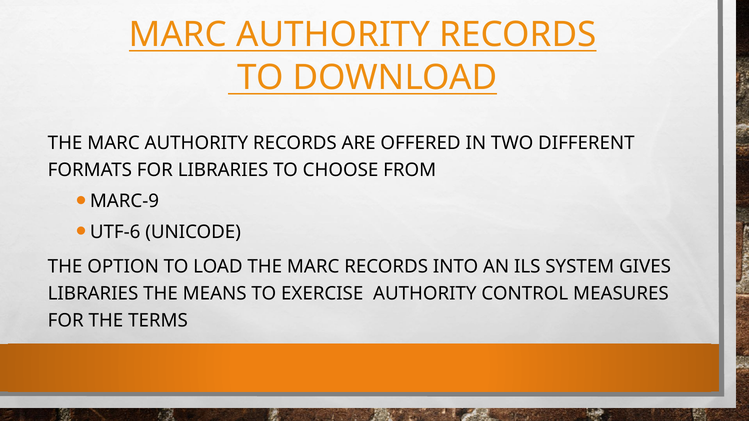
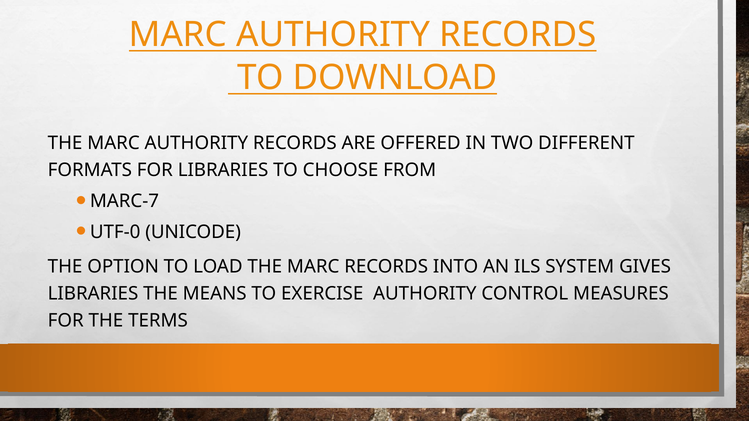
MARC-9: MARC-9 -> MARC-7
UTF-6: UTF-6 -> UTF-0
